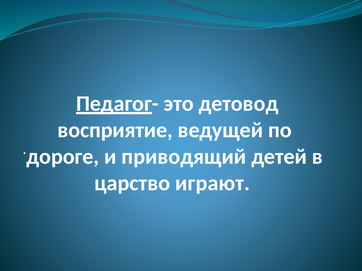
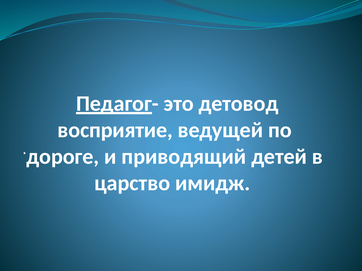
играют: играют -> имидж
